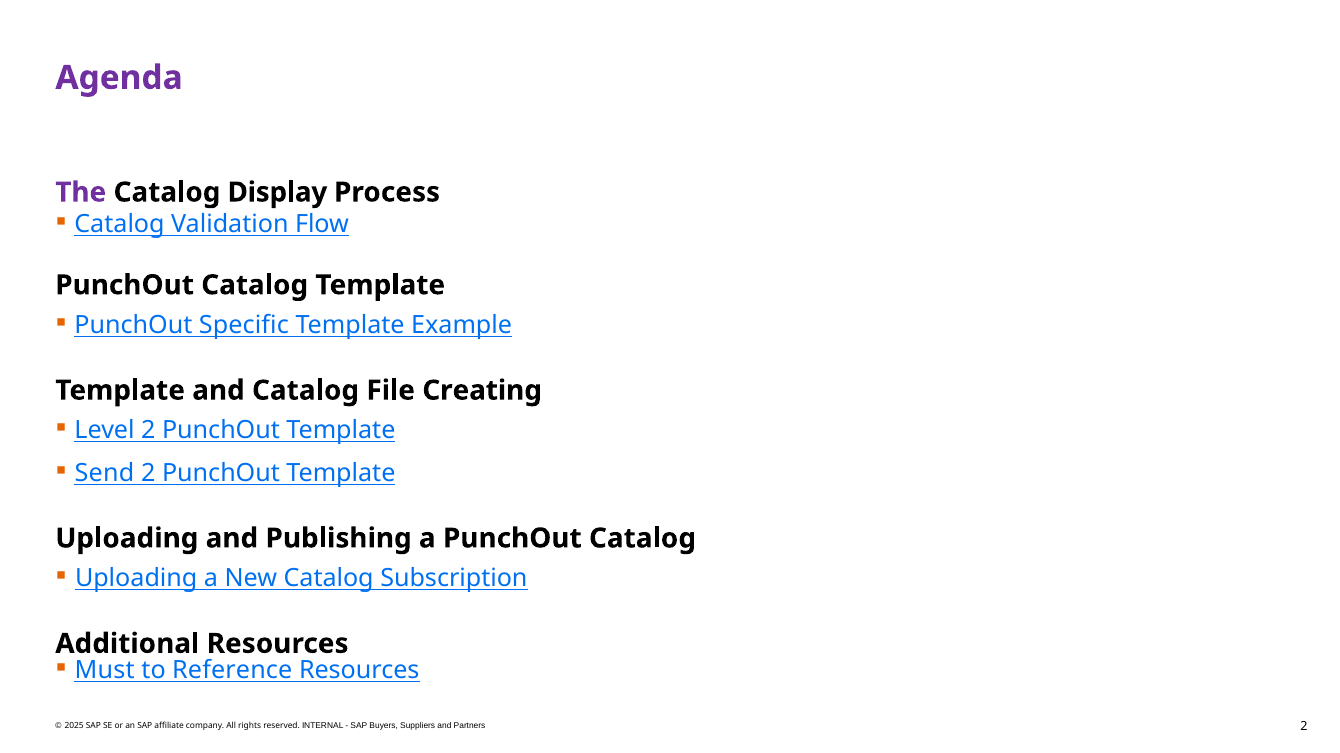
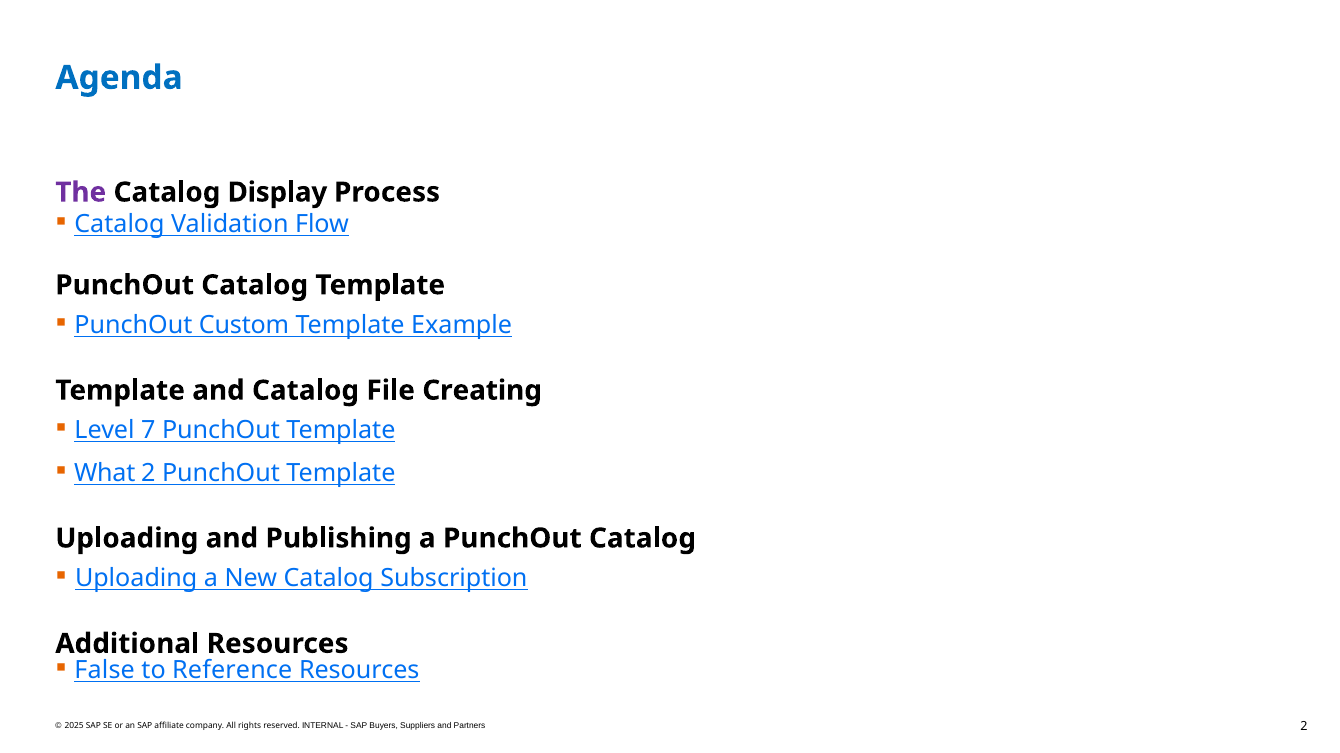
Agenda colour: purple -> blue
Specific: Specific -> Custom
Level 2: 2 -> 7
Send: Send -> What
Must: Must -> False
